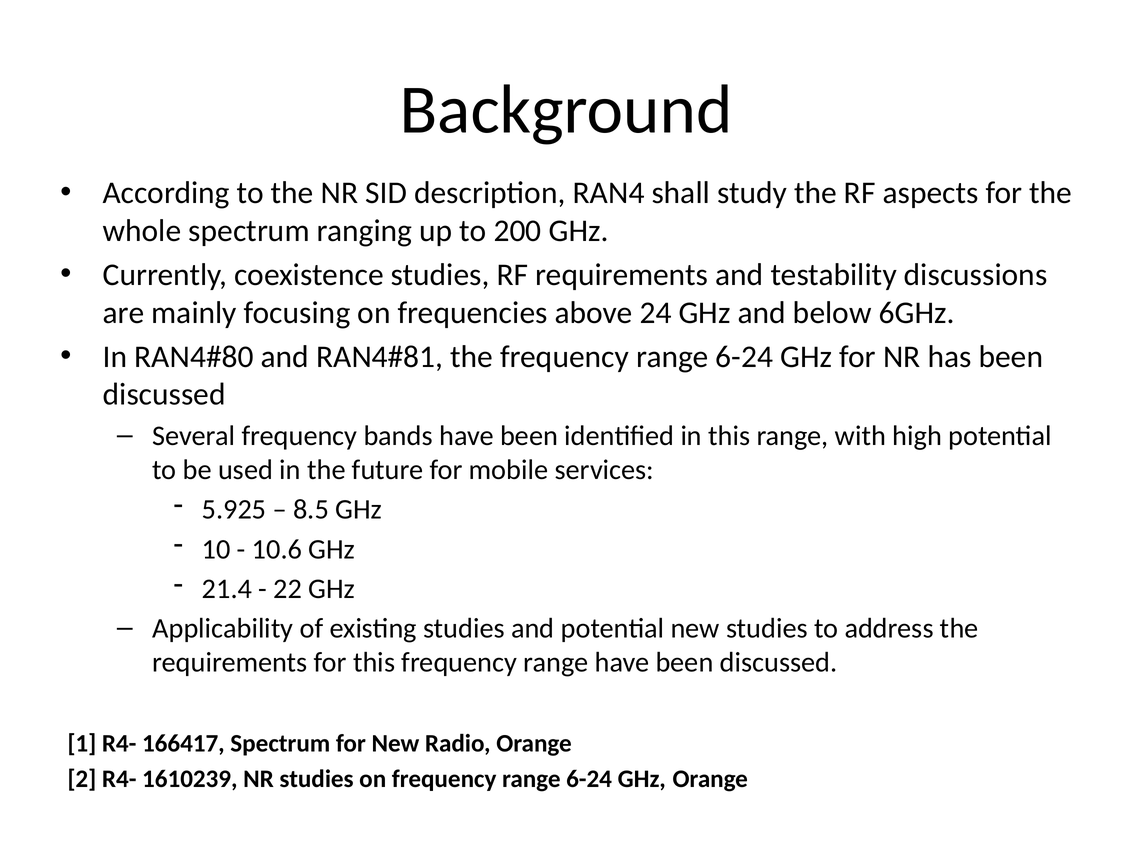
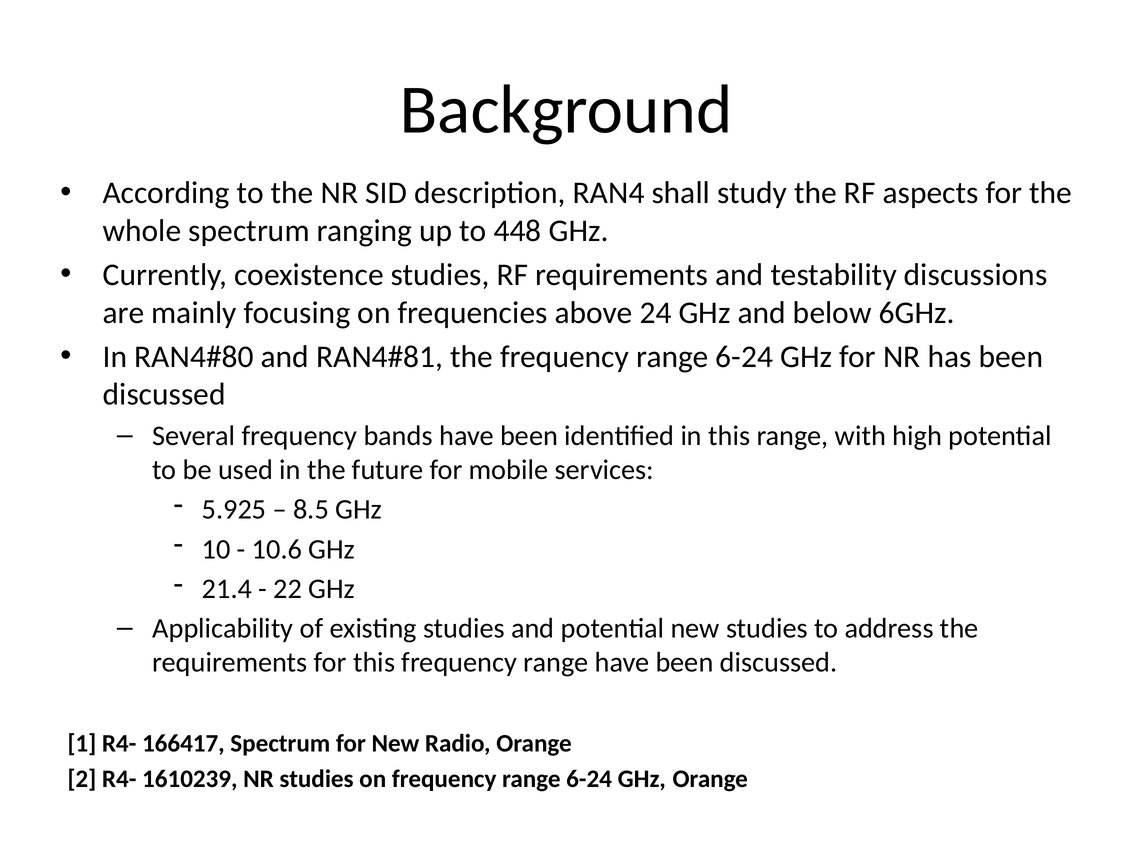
200: 200 -> 448
